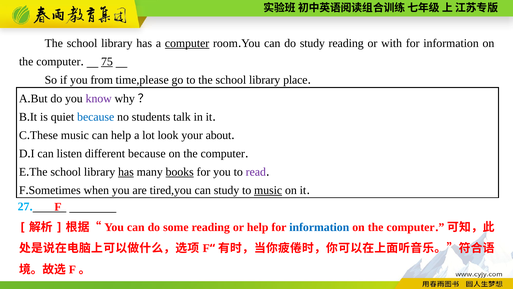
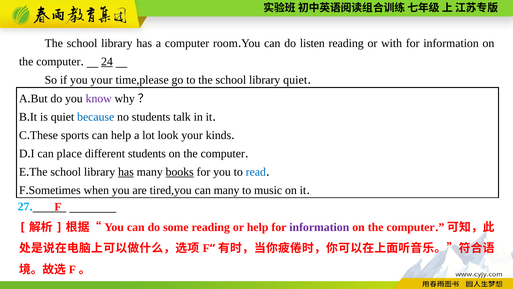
computer at (187, 43) underline: present -> none
do study: study -> listen
75: 75 -> 24
you from: from -> your
library place: place -> quiet
music at (75, 135): music -> sports
about: about -> kinds
listen: listen -> place
different because: because -> students
read colour: purple -> blue
can study: study -> many
music at (268, 190) underline: present -> none
information at (319, 227) colour: blue -> purple
